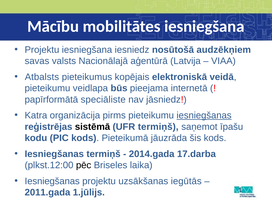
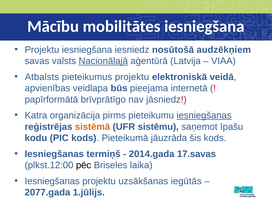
Nacionālajā underline: none -> present
pieteikumus kopējais: kopējais -> projektu
pieteikumu at (47, 88): pieteikumu -> apvienības
speciāliste: speciāliste -> brīvprātīgo
sistēmā colour: black -> orange
UFR termiņš: termiņš -> sistēmu
17.darba: 17.darba -> 17.savas
2011.gada: 2011.gada -> 2077.gada
